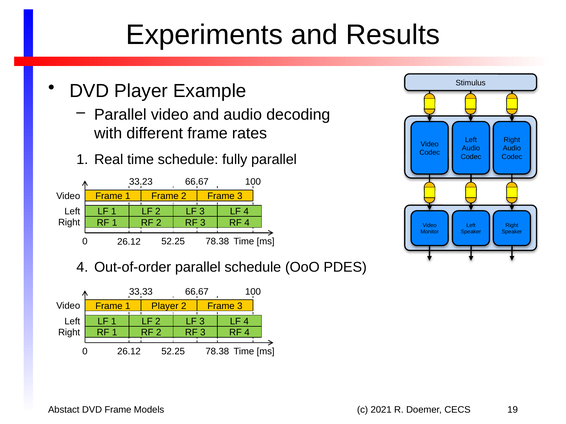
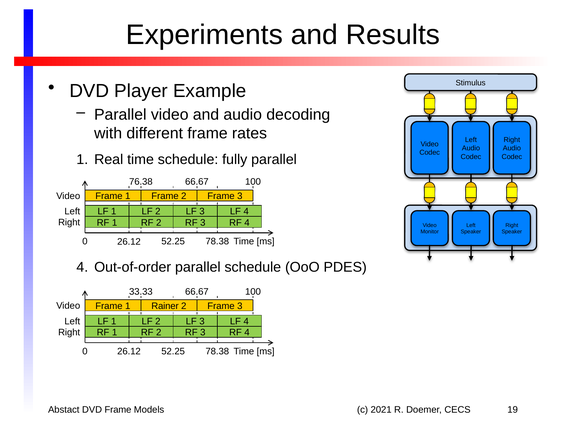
33.23: 33.23 -> 76.38
1 Player: Player -> Rainer
